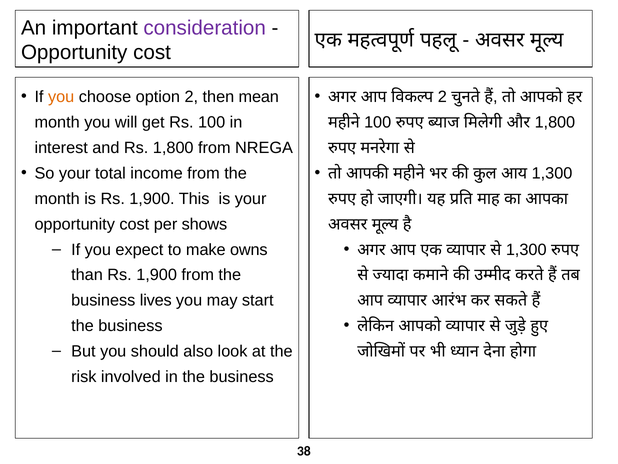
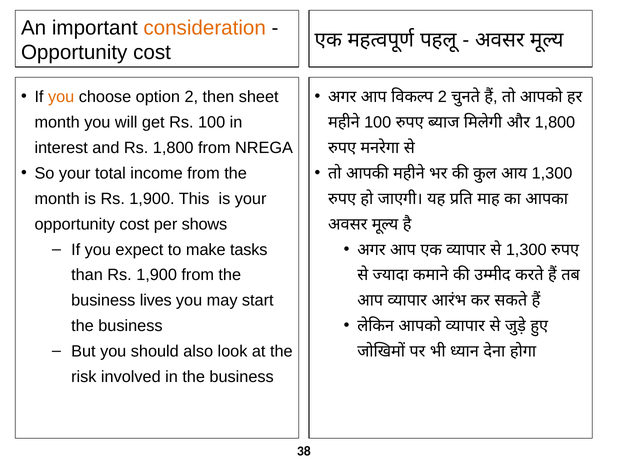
consideration colour: purple -> orange
mean: mean -> sheet
owns: owns -> tasks
